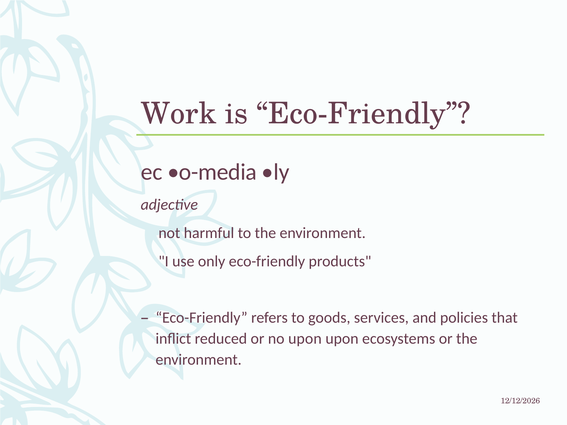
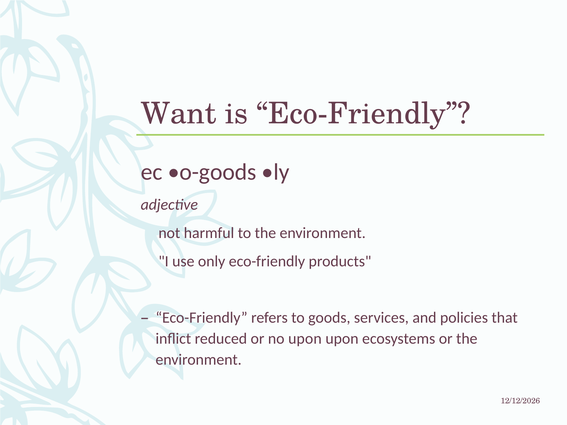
Work: Work -> Want
o-media: o-media -> o-goods
